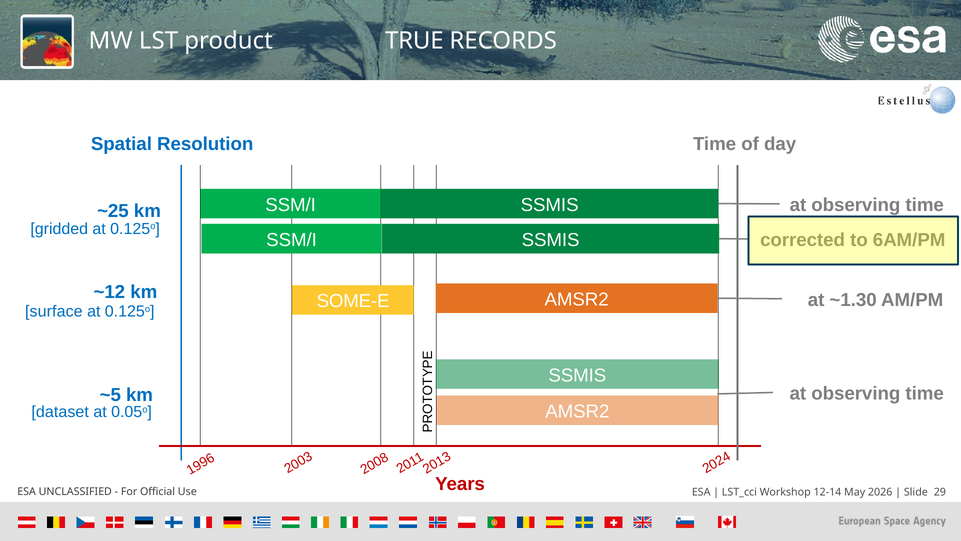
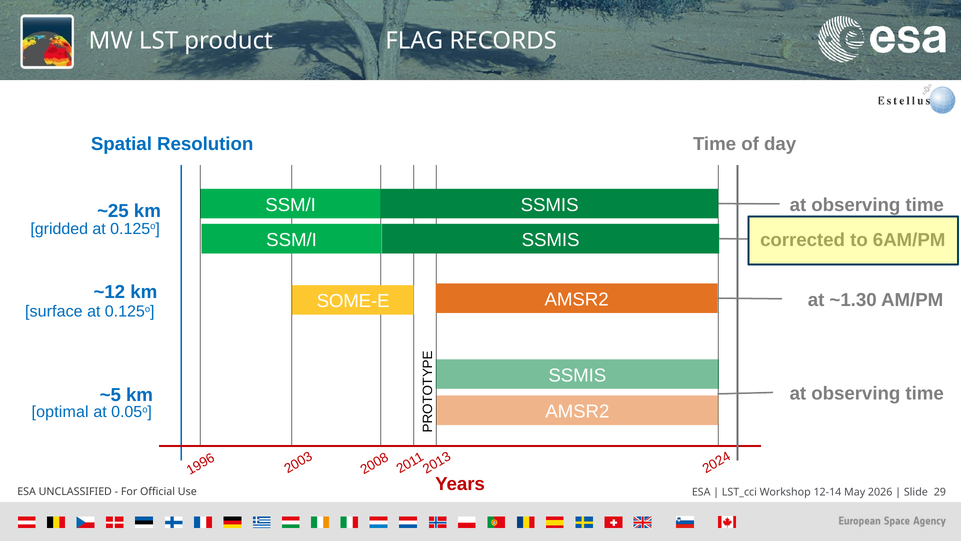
TRUE: TRUE -> FLAG
dataset: dataset -> optimal
